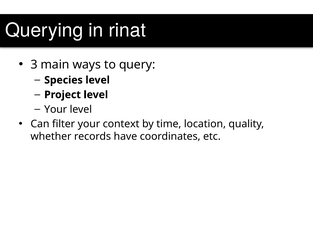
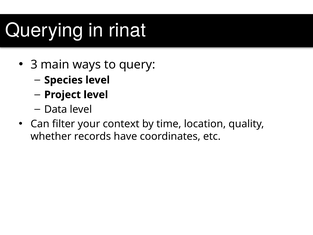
Your at (56, 109): Your -> Data
